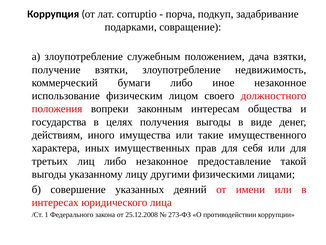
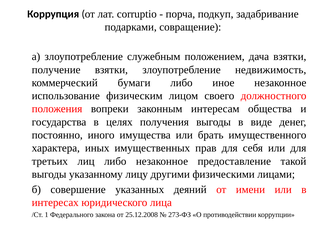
действиям: действиям -> постоянно
такие: такие -> брать
